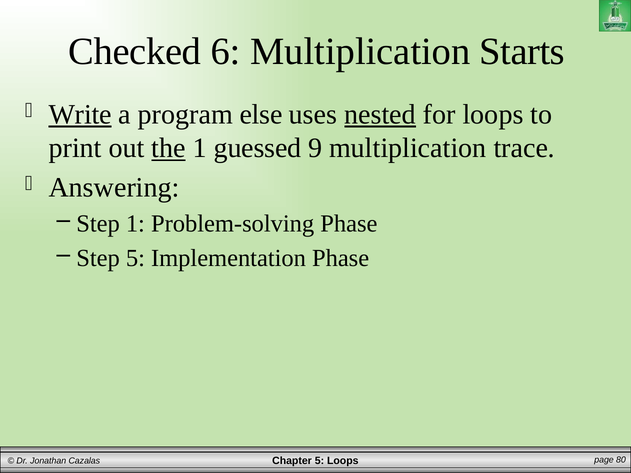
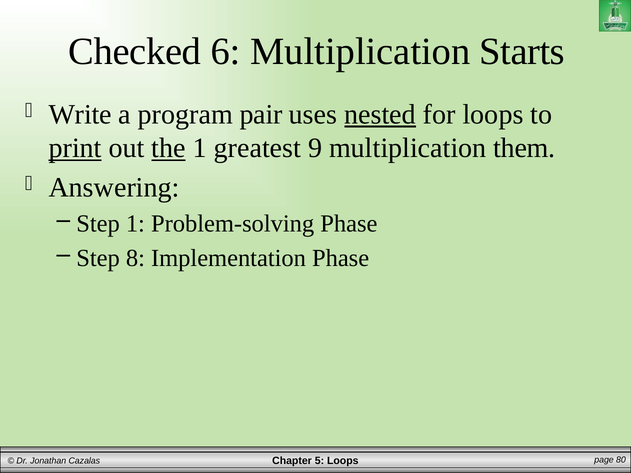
Write underline: present -> none
else: else -> pair
print underline: none -> present
guessed: guessed -> greatest
trace: trace -> them
Step 5: 5 -> 8
